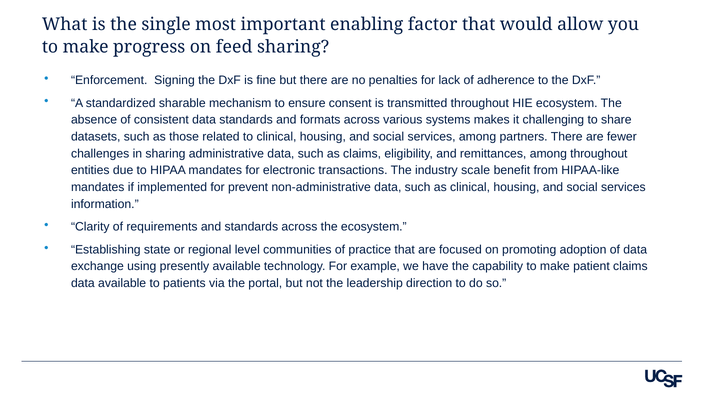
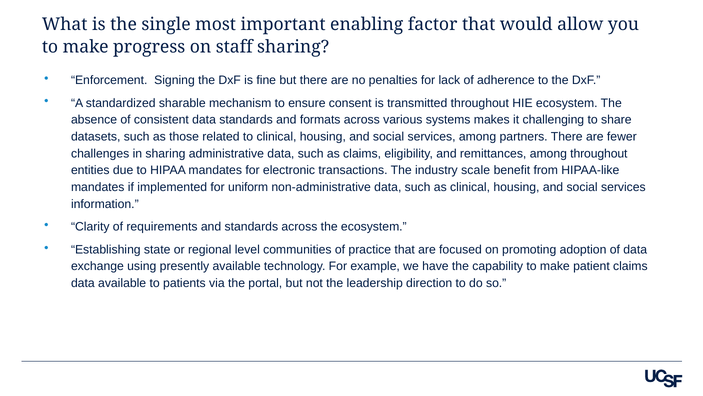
feed: feed -> staff
prevent: prevent -> uniform
